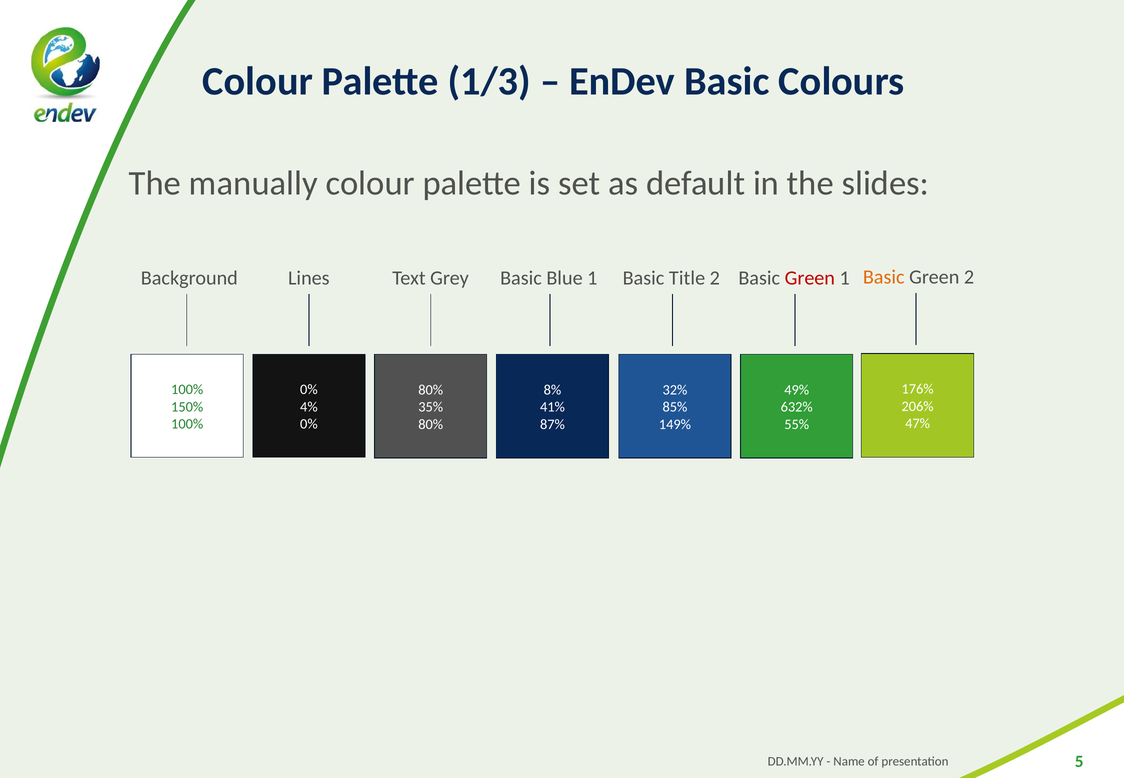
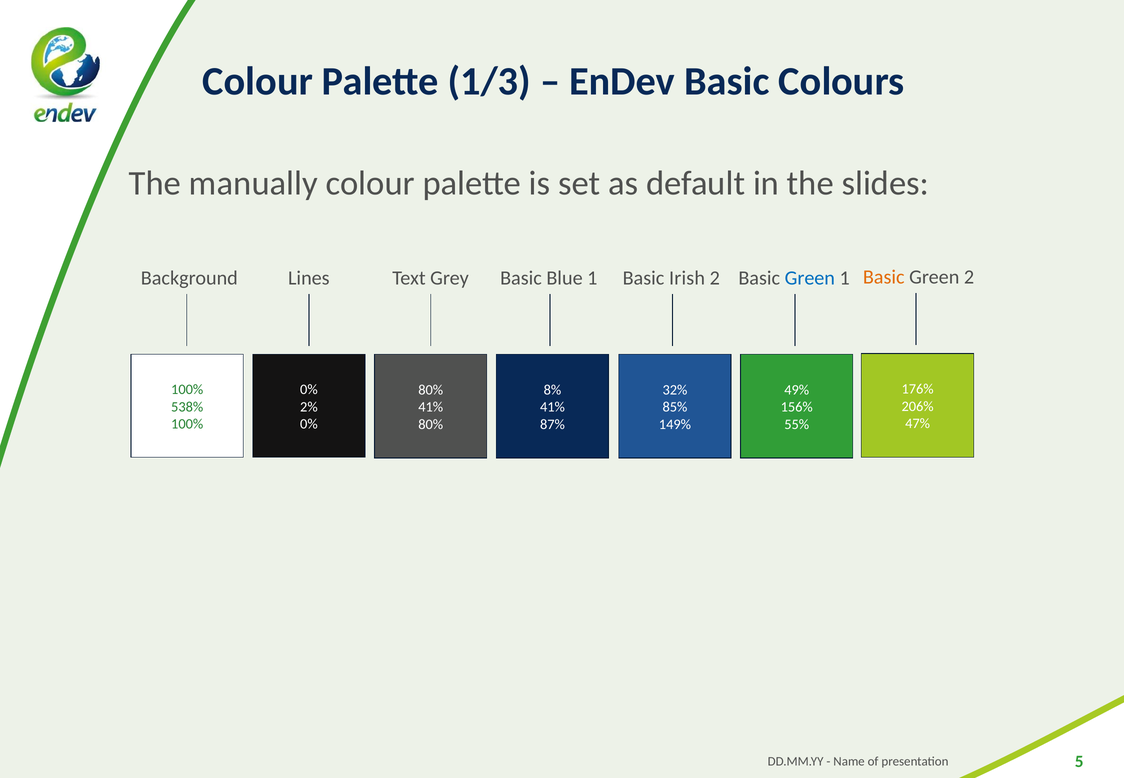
Title: Title -> Irish
Green at (810, 278) colour: red -> blue
150%: 150% -> 538%
4%: 4% -> 2%
35% at (431, 407): 35% -> 41%
632%: 632% -> 156%
